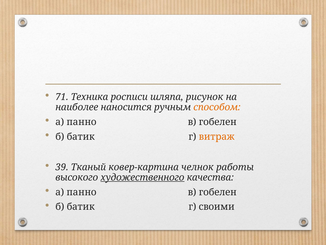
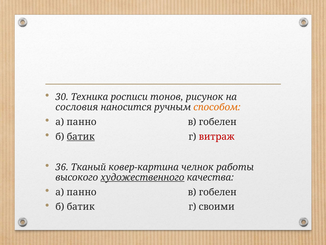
71: 71 -> 30
шляпа: шляпа -> тонов
наиболее: наиболее -> сословия
батик at (81, 136) underline: none -> present
витраж colour: orange -> red
39: 39 -> 36
